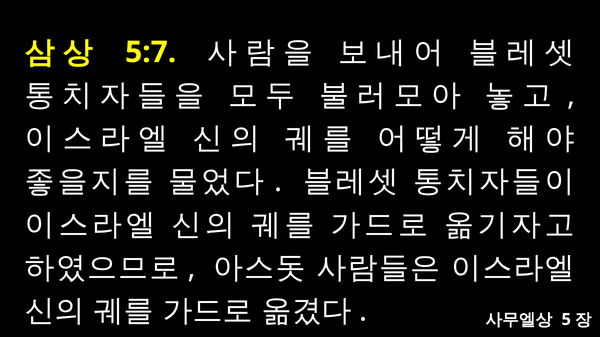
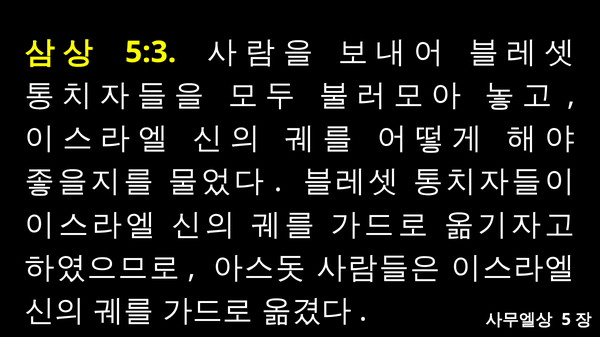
5:7: 5:7 -> 5:3
